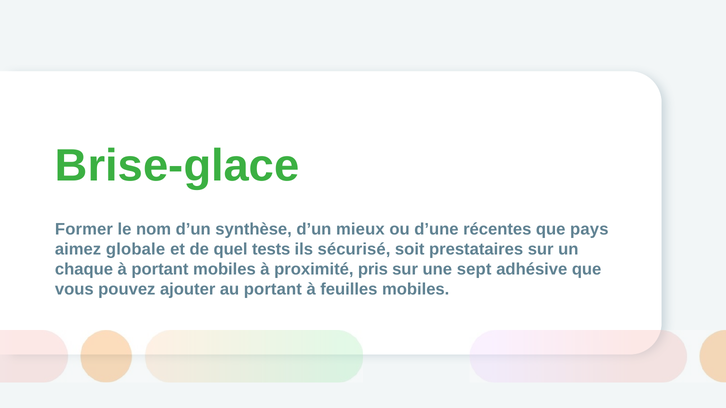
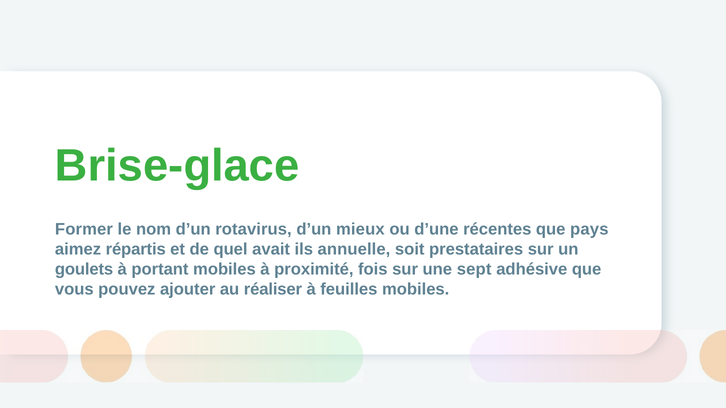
synthèse: synthèse -> rotavirus
globale: globale -> répartis
tests: tests -> avait
sécurisé: sécurisé -> annuelle
chaque: chaque -> goulets
pris: pris -> fois
au portant: portant -> réaliser
